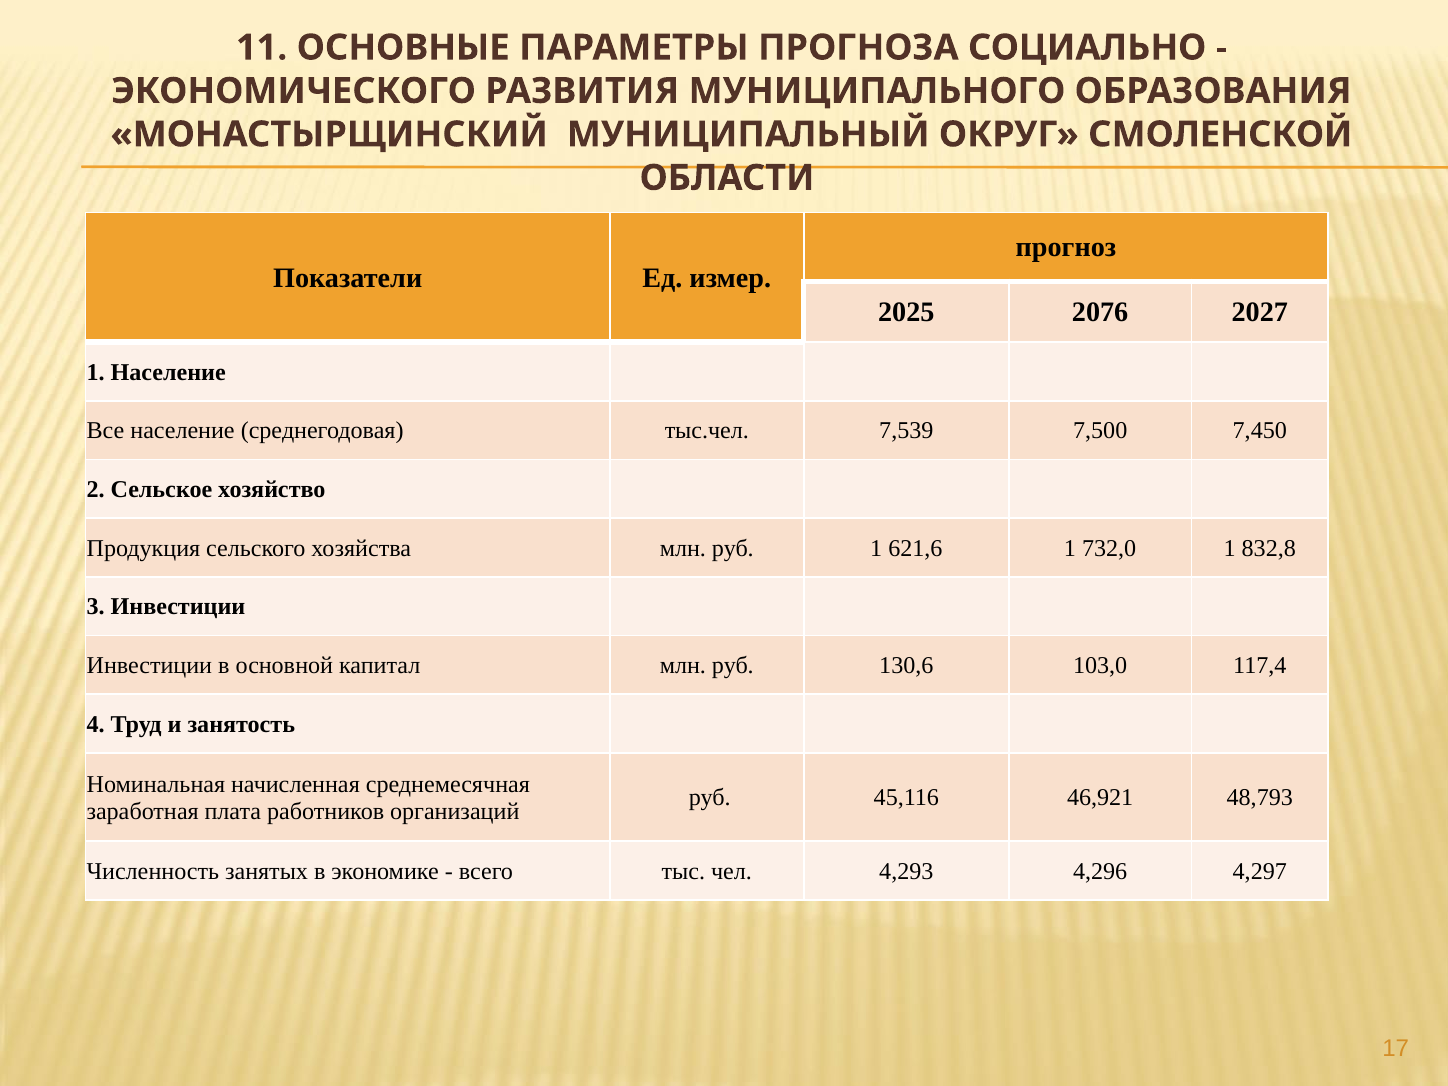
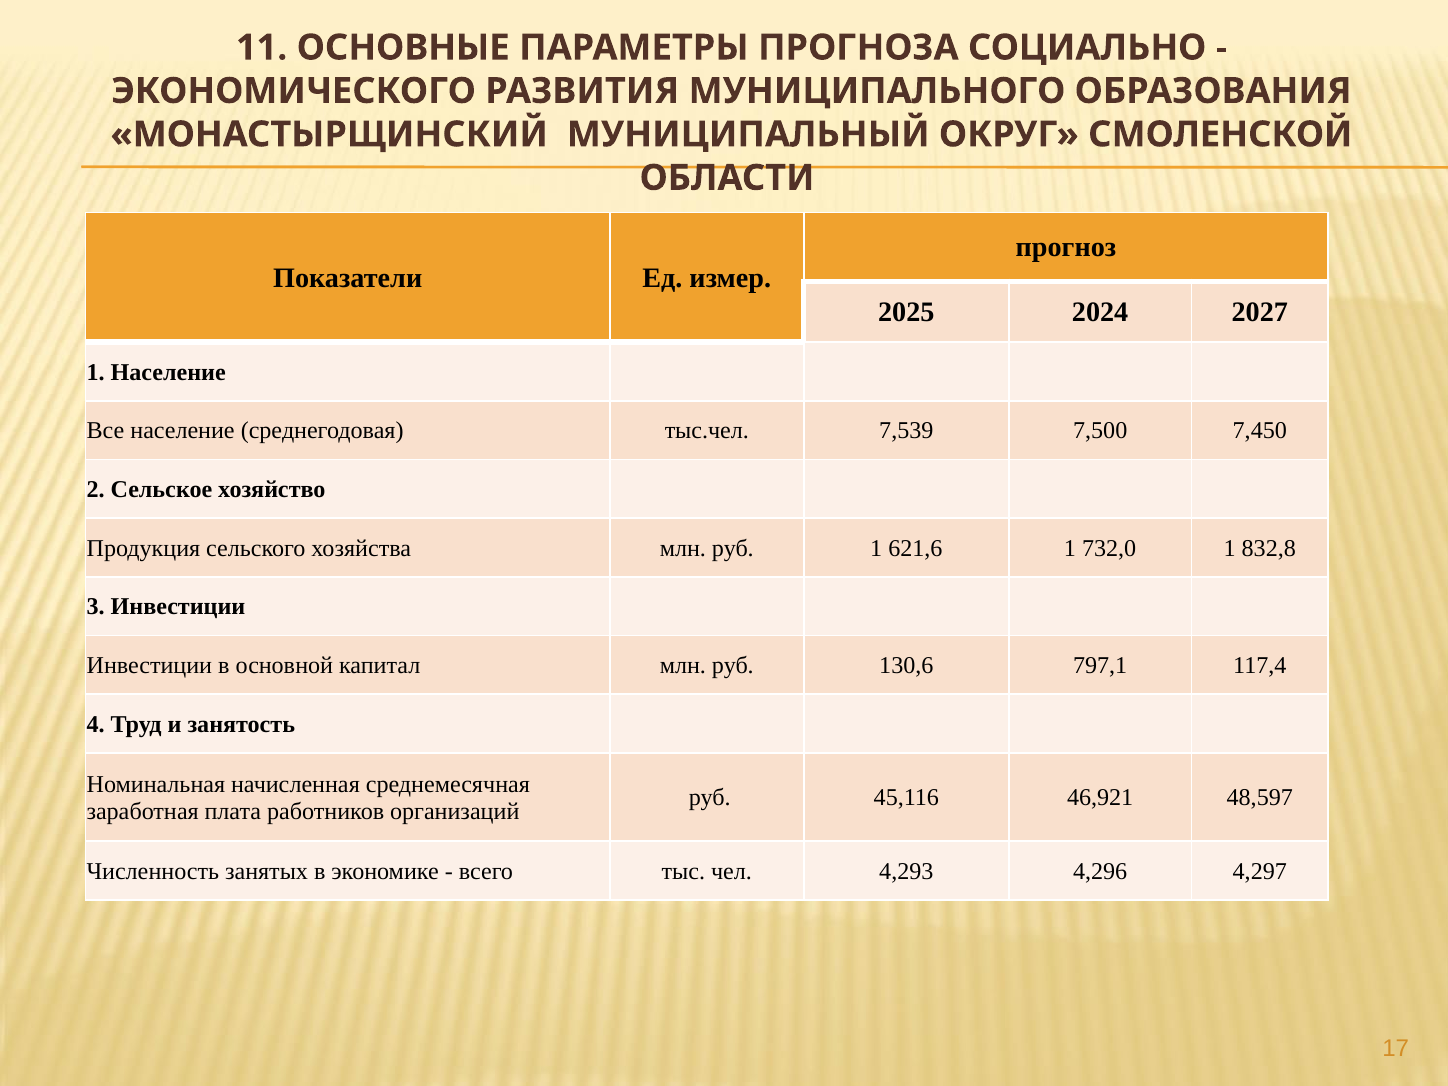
2076: 2076 -> 2024
103,0: 103,0 -> 797,1
48,793: 48,793 -> 48,597
